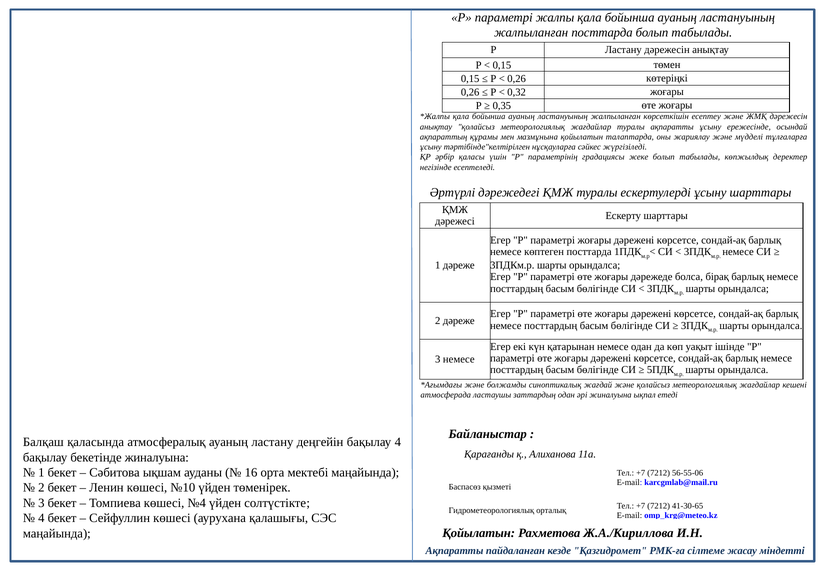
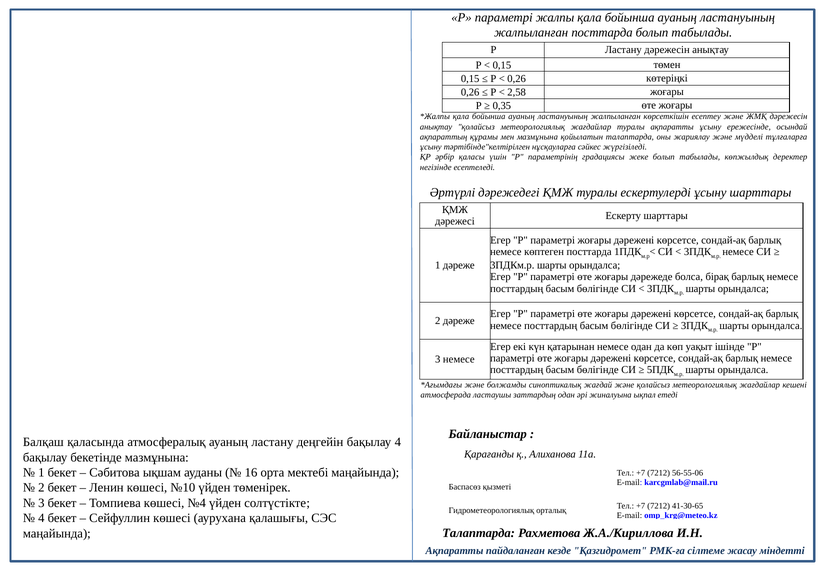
0,32: 0,32 -> 2,58
бекетінде жиналуына: жиналуына -> мазмұнына
Қойылатын at (479, 533): Қойылатын -> Талаптарда
